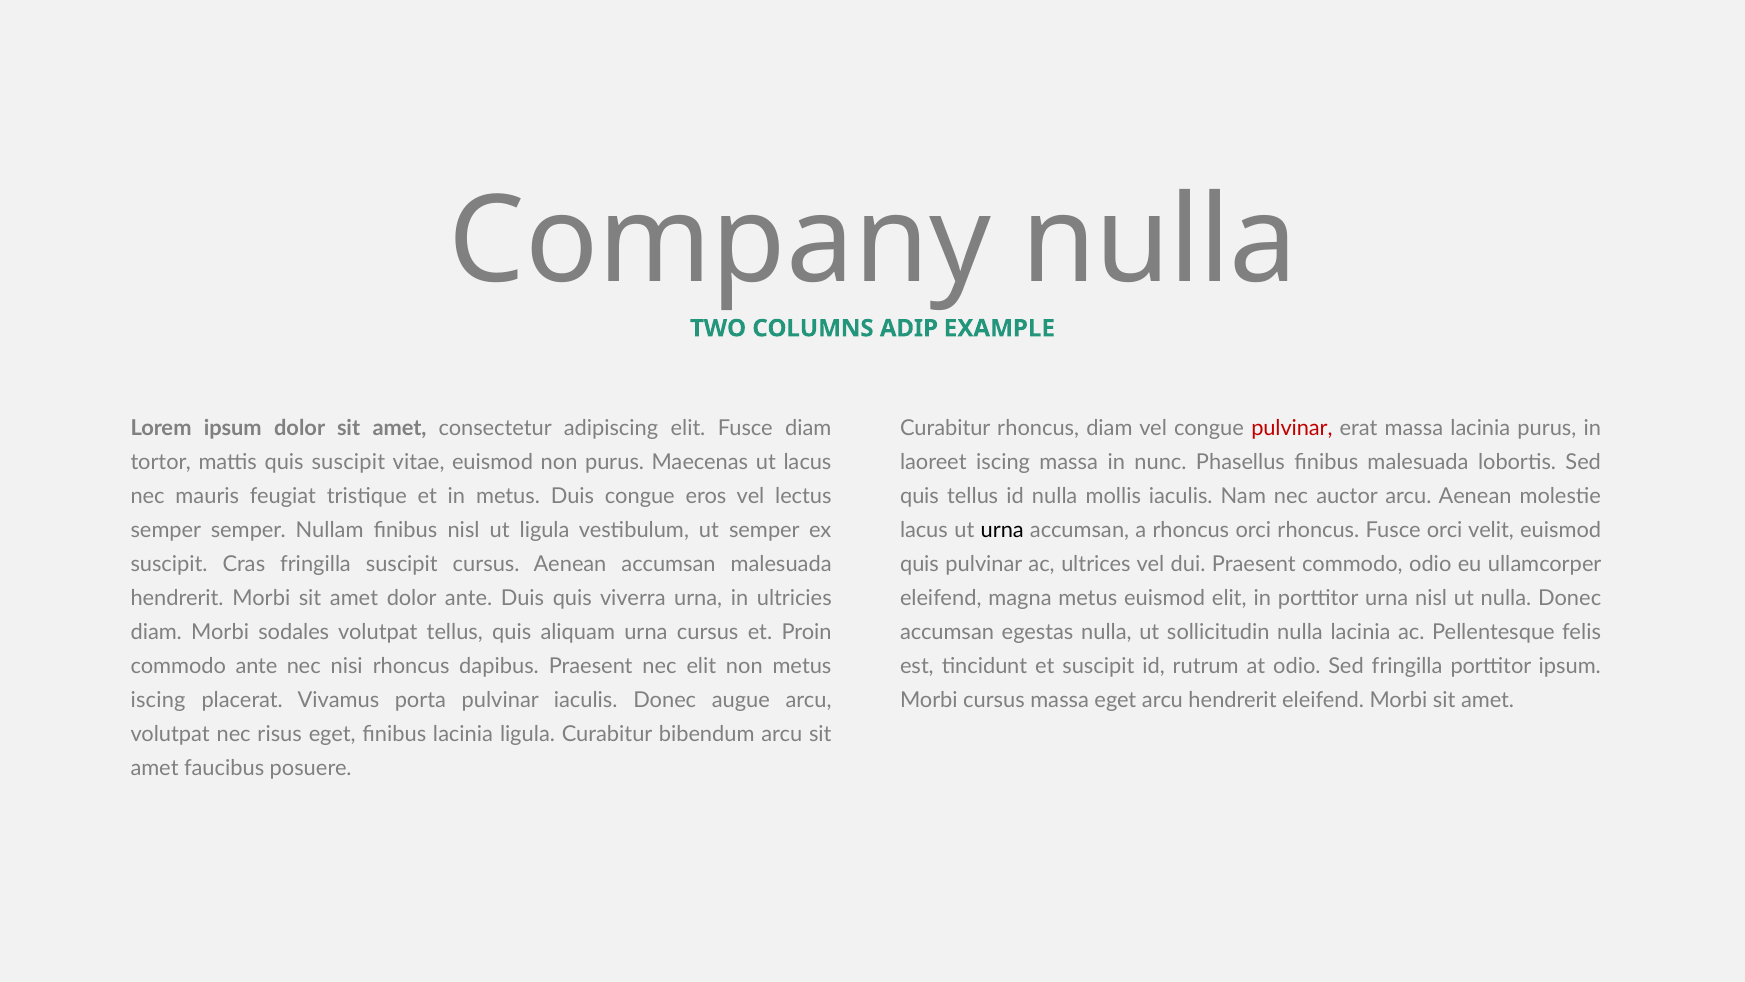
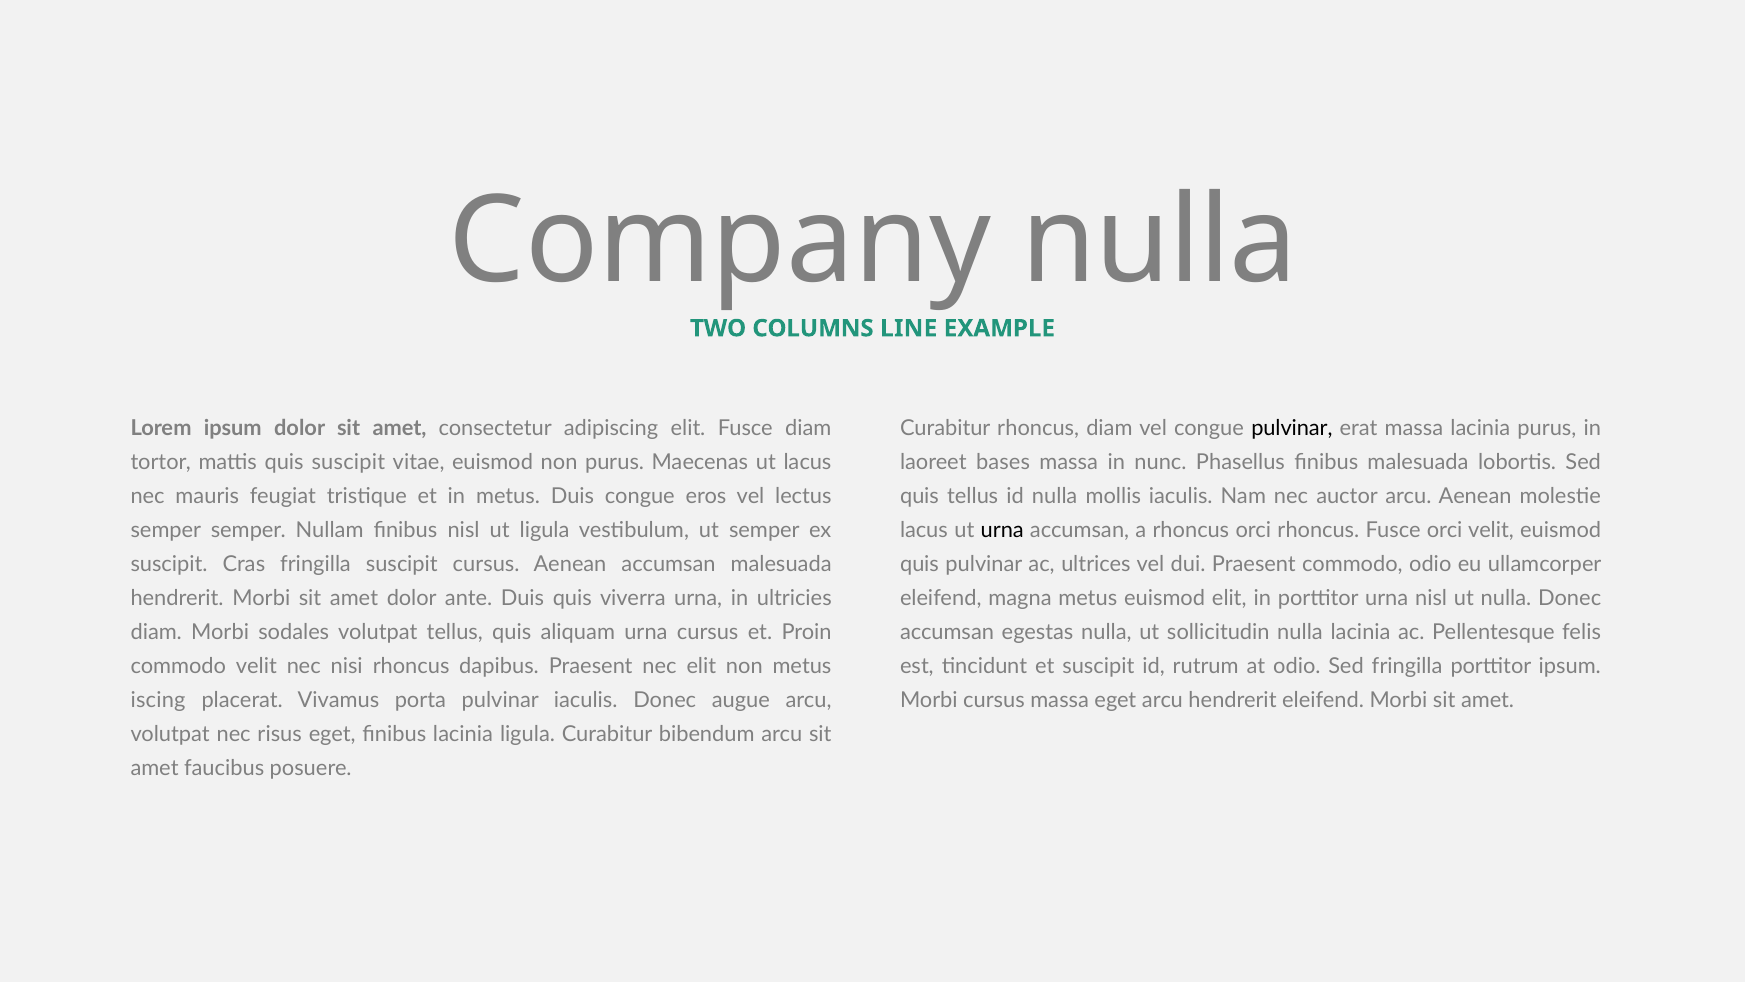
ADIP: ADIP -> LINE
pulvinar at (1292, 429) colour: red -> black
laoreet iscing: iscing -> bases
commodo ante: ante -> velit
